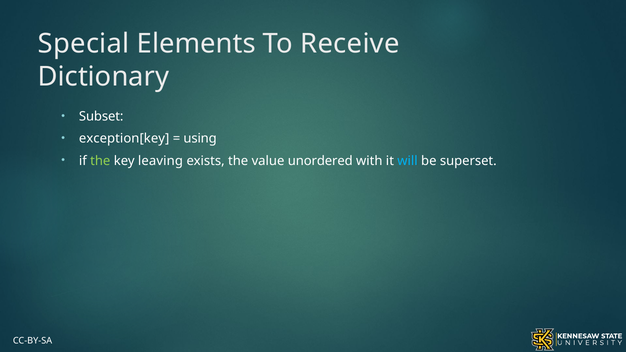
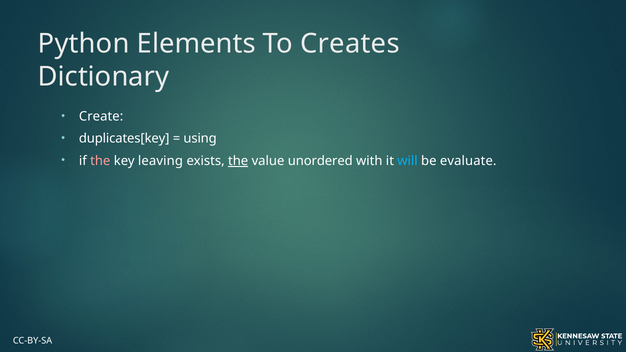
Special: Special -> Python
Receive: Receive -> Creates
Subset: Subset -> Create
exception[key: exception[key -> duplicates[key
the at (100, 161) colour: light green -> pink
the at (238, 161) underline: none -> present
superset: superset -> evaluate
